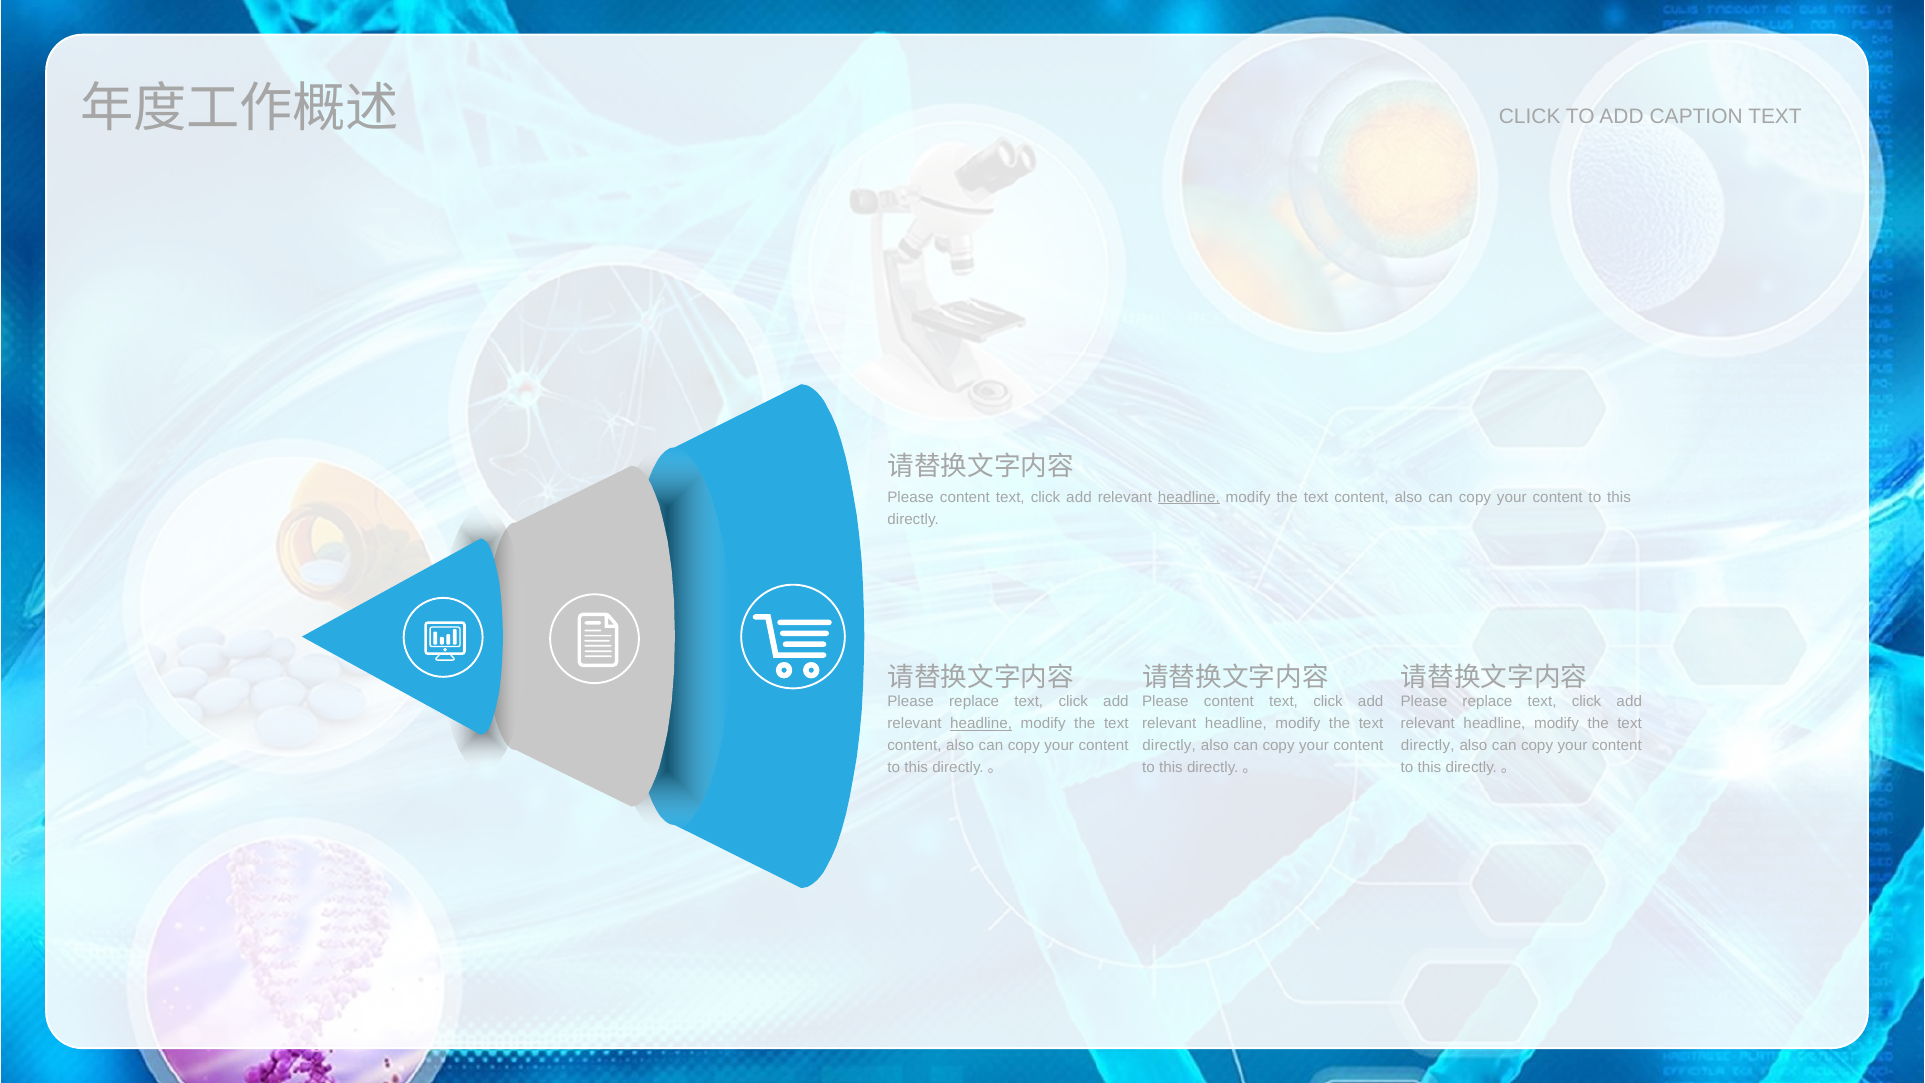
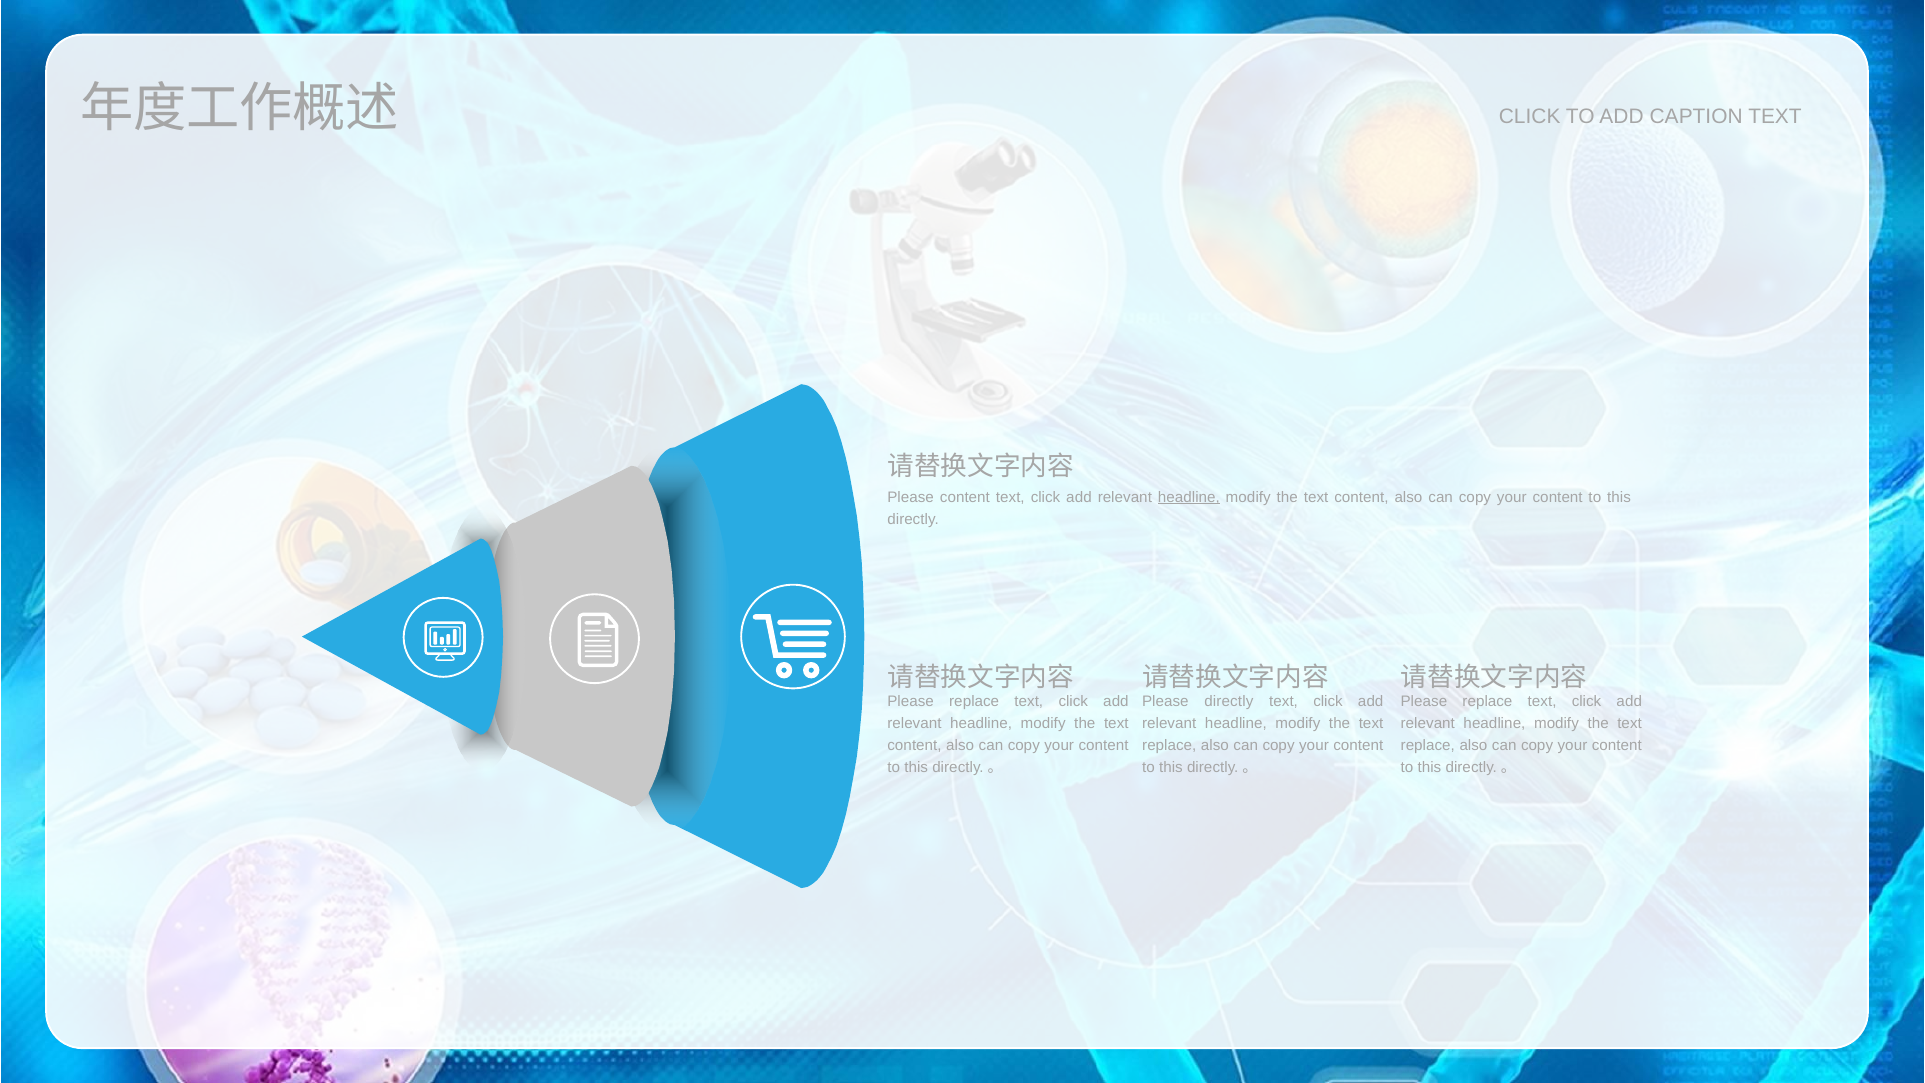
content at (1229, 702): content -> directly
headline at (981, 723) underline: present -> none
directly at (1169, 745): directly -> replace
directly at (1428, 745): directly -> replace
